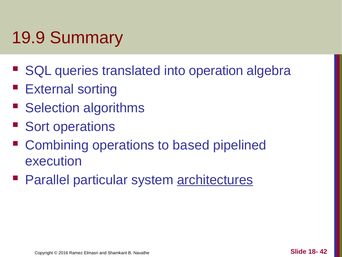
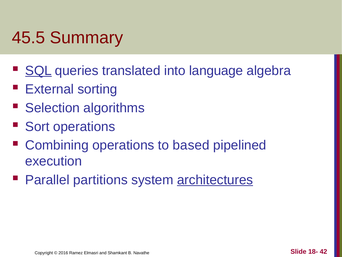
19.9: 19.9 -> 45.5
SQL underline: none -> present
operation: operation -> language
particular: particular -> partitions
